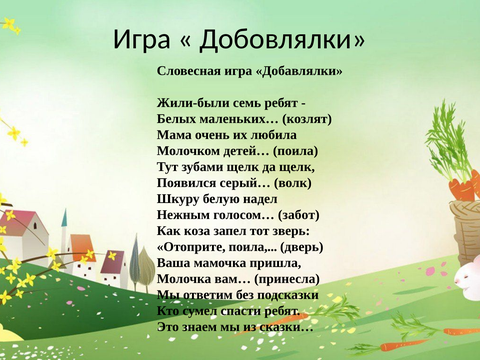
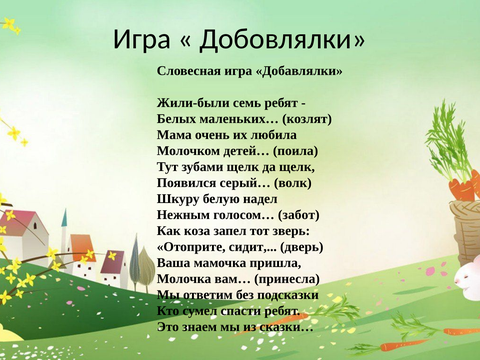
Отоприте поила: поила -> сидит
